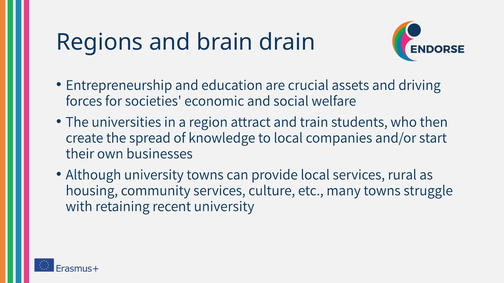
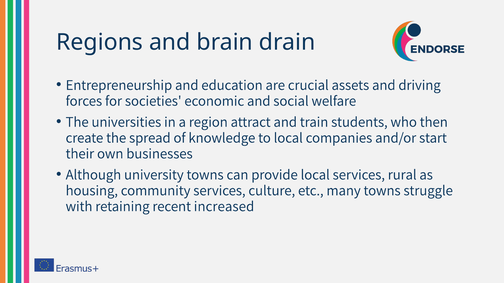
recent university: university -> increased
